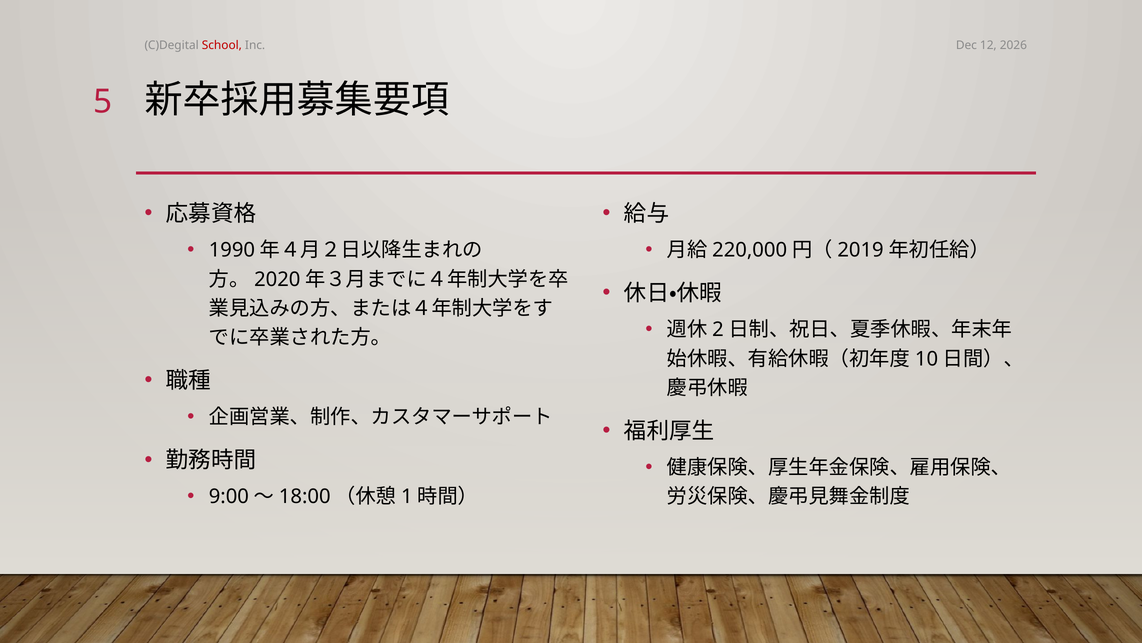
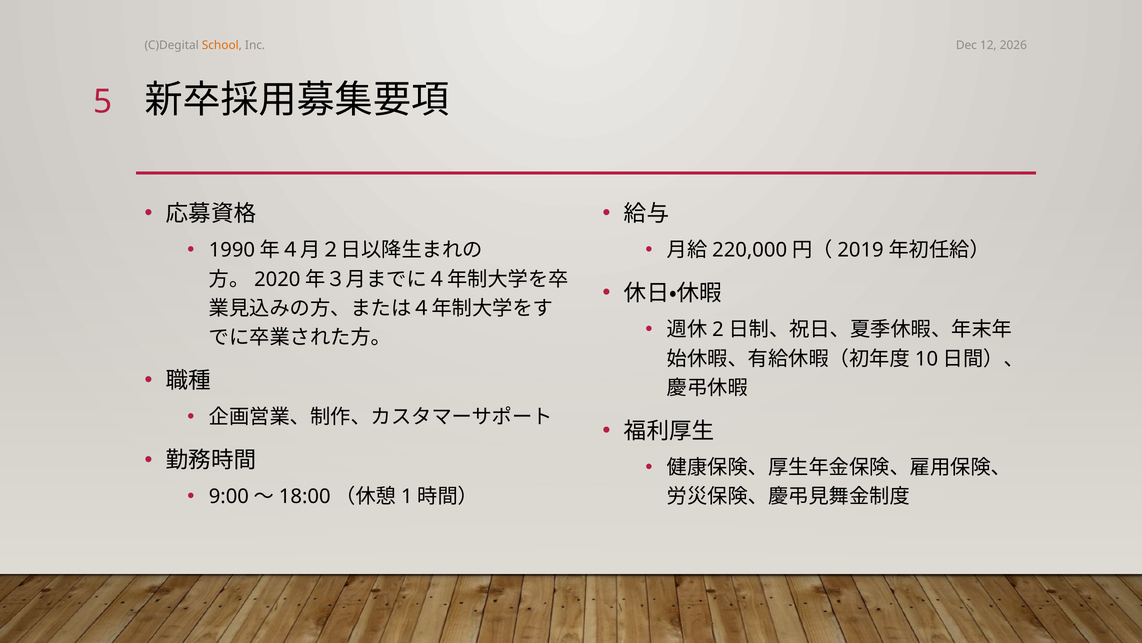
School colour: red -> orange
